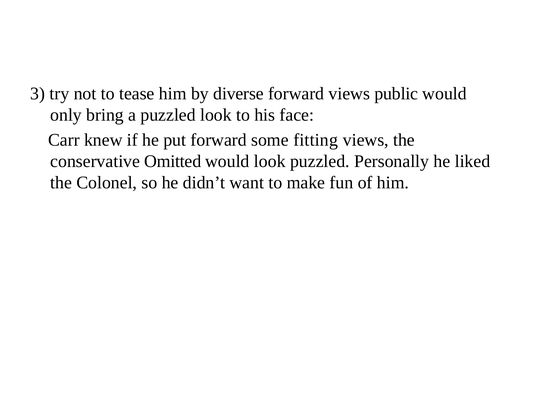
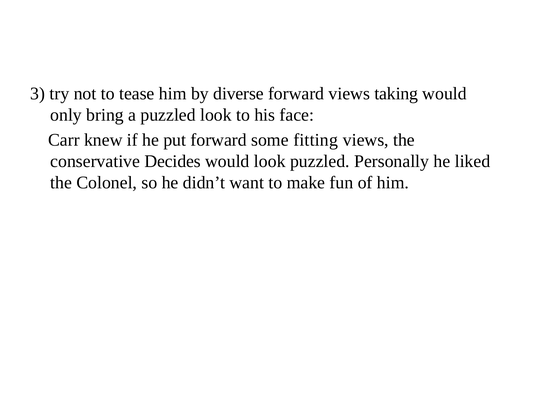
public: public -> taking
Omitted: Omitted -> Decides
